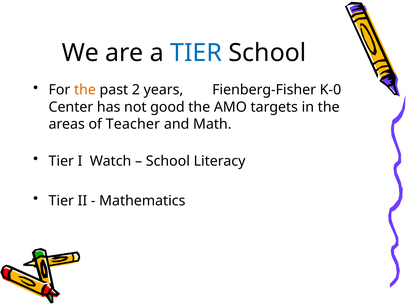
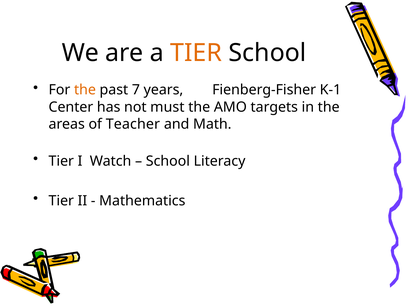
TIER at (196, 53) colour: blue -> orange
2: 2 -> 7
K-0: K-0 -> K-1
good: good -> must
